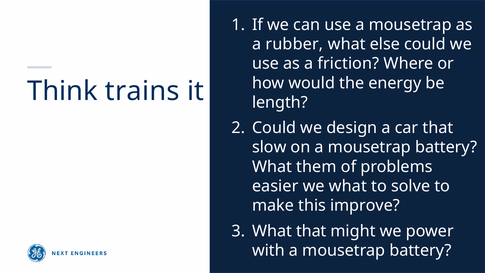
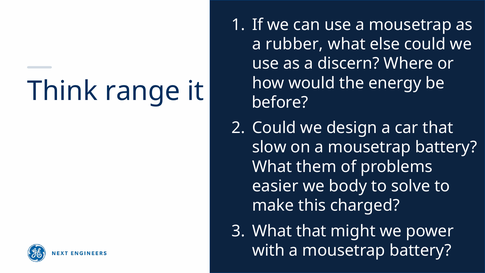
friction: friction -> discern
trains: trains -> range
length: length -> before
we what: what -> body
improve: improve -> charged
